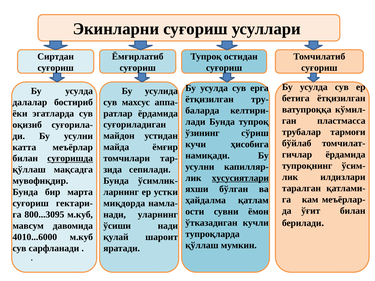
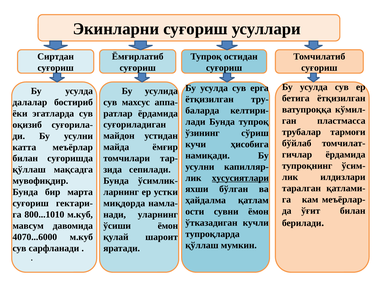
суғоришда underline: present -> none
800...3095: 800...3095 -> 800...1010
ўсиши нади: нади -> ёмон
4010...6000: 4010...6000 -> 4070...6000
